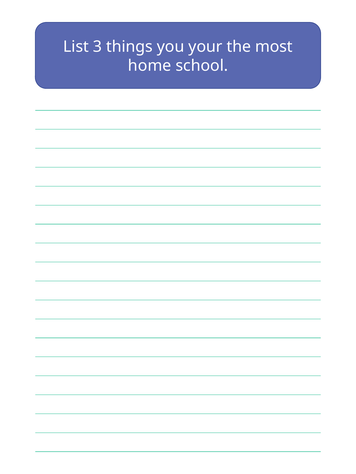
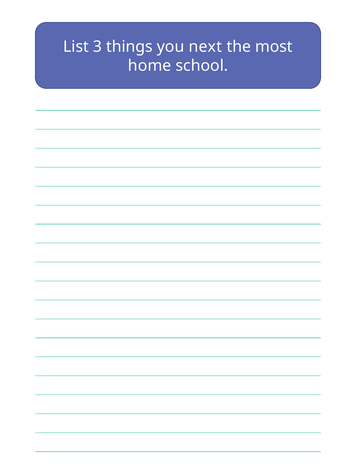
your: your -> next
